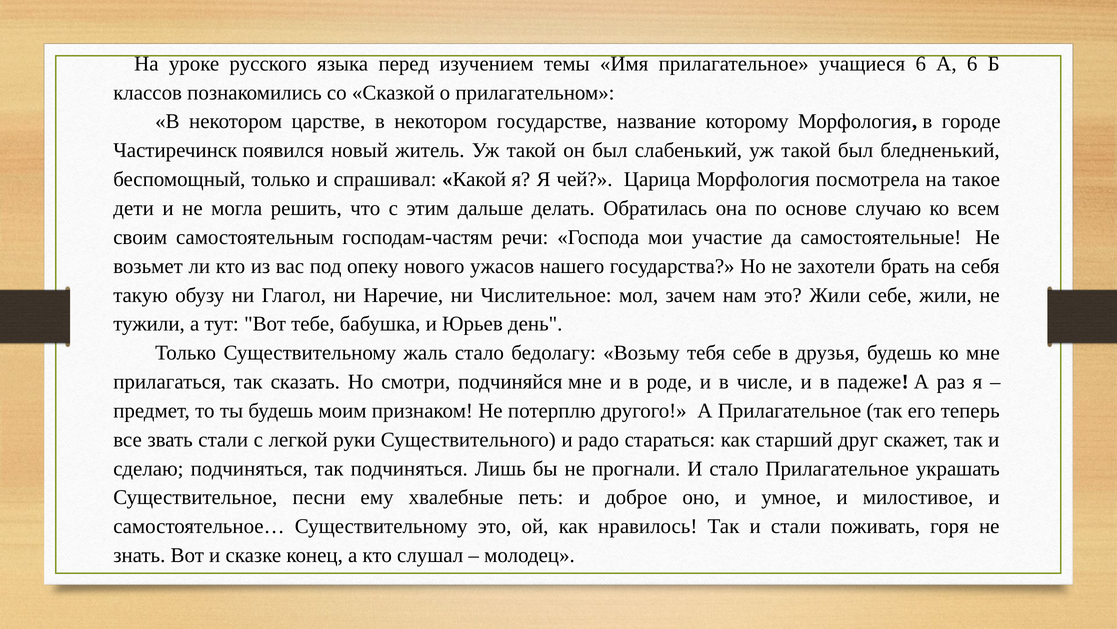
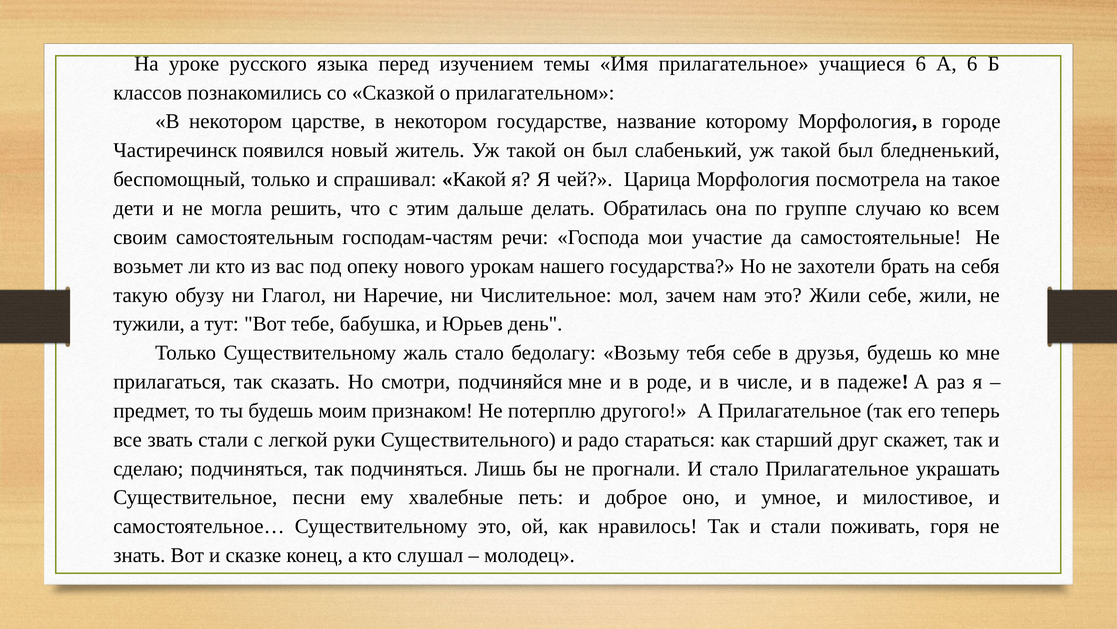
основе: основе -> группе
ужасов: ужасов -> урокам
